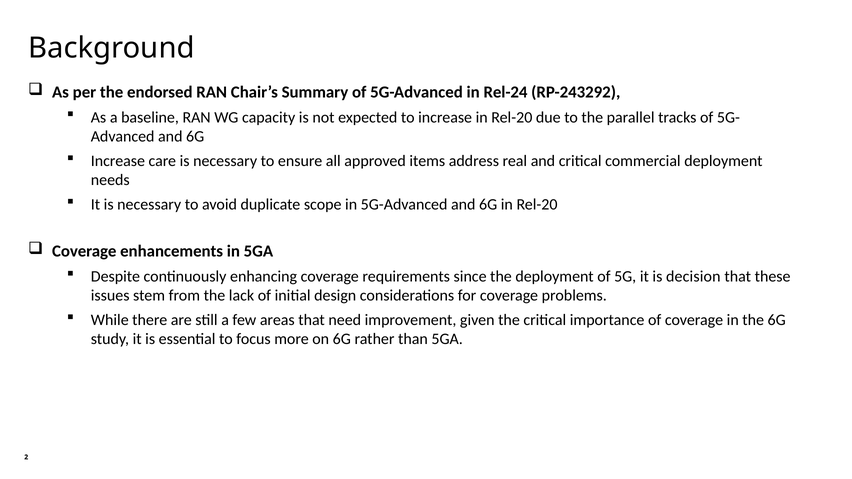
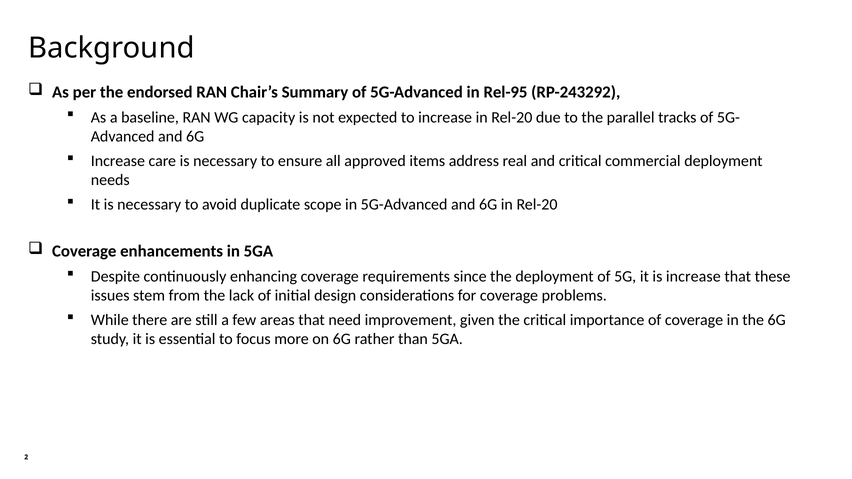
Rel-24: Rel-24 -> Rel-95
is decision: decision -> increase
